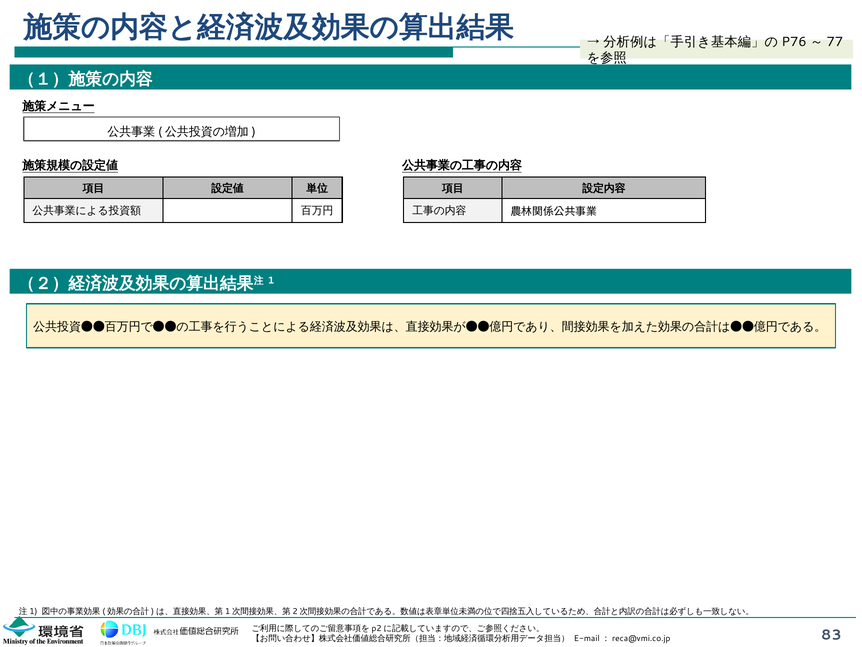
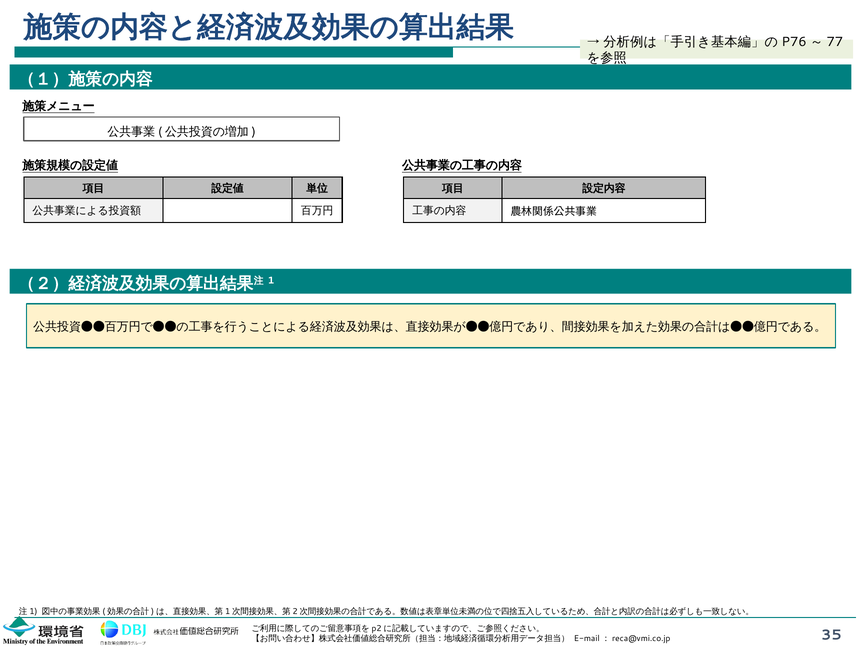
83: 83 -> 35
